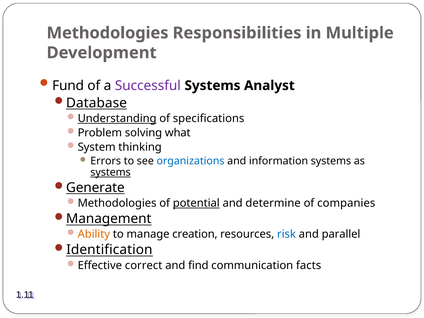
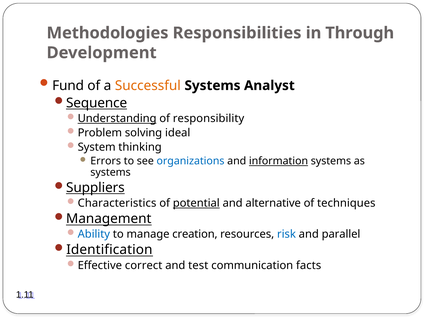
Multiple: Multiple -> Through
Successful colour: purple -> orange
Database: Database -> Sequence
specifications: specifications -> responsibility
what: what -> ideal
information underline: none -> present
systems at (111, 172) underline: present -> none
Generate: Generate -> Suppliers
Methodologies at (117, 203): Methodologies -> Characteristics
determine: determine -> alternative
companies: companies -> techniques
Ability colour: orange -> blue
find: find -> test
